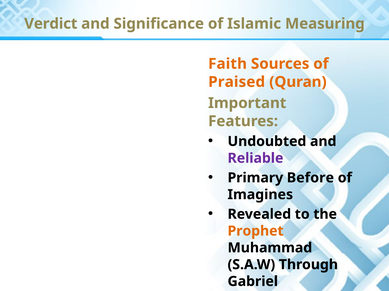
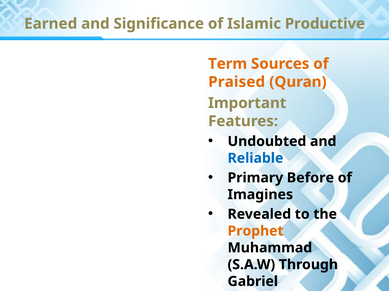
Verdict: Verdict -> Earned
Measuring: Measuring -> Productive
Faith: Faith -> Term
Reliable colour: purple -> blue
